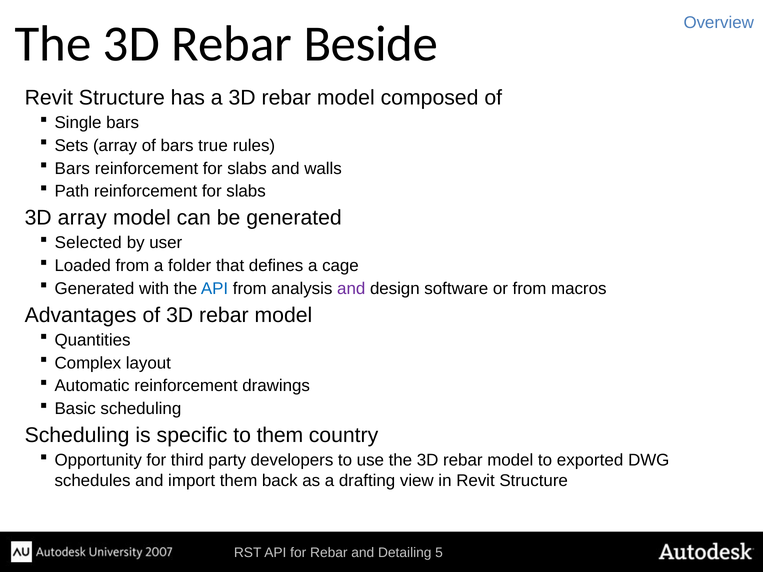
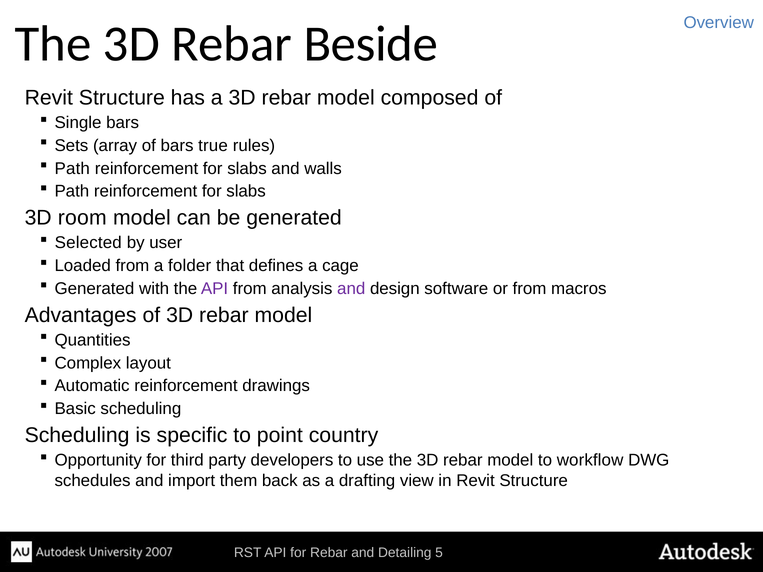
Bars at (72, 169): Bars -> Path
3D array: array -> room
API at (215, 289) colour: blue -> purple
to them: them -> point
exported: exported -> workflow
